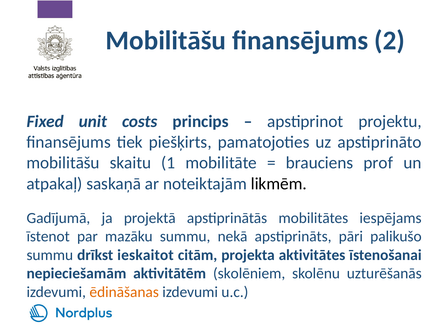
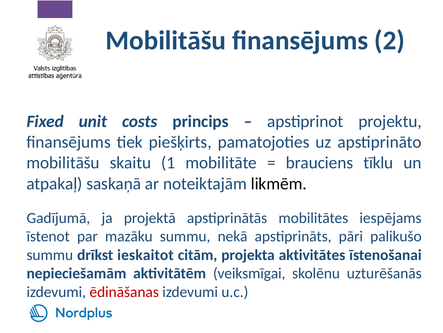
prof: prof -> tīklu
skolēniem: skolēniem -> veiksmīgai
ēdināšanas colour: orange -> red
